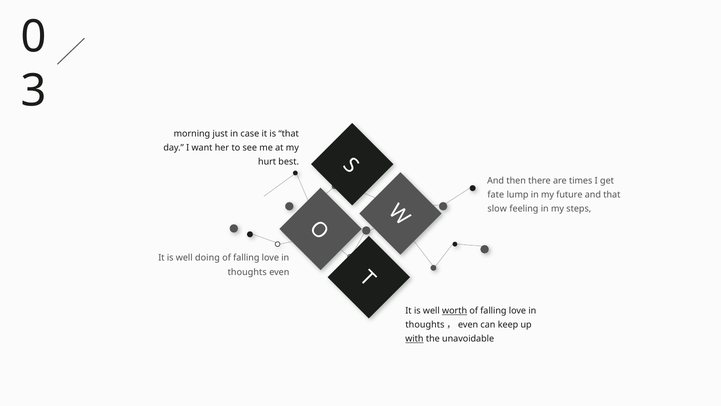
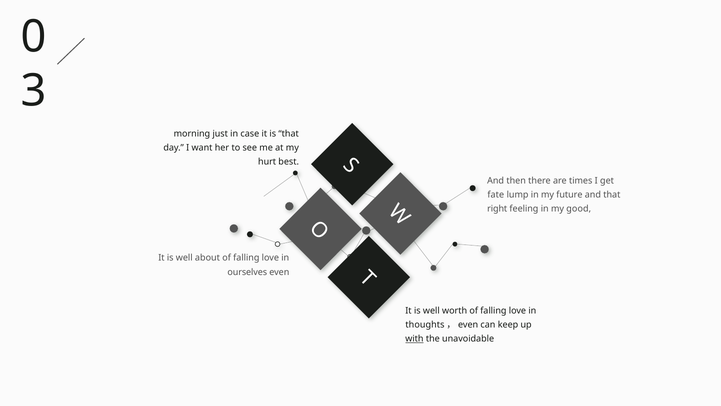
slow: slow -> right
steps: steps -> good
doing: doing -> about
thoughts at (247, 272): thoughts -> ourselves
worth underline: present -> none
